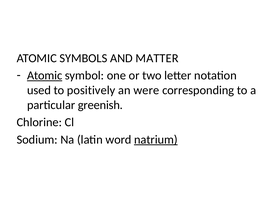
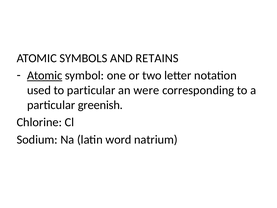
MATTER: MATTER -> RETAINS
to positively: positively -> particular
natrium underline: present -> none
